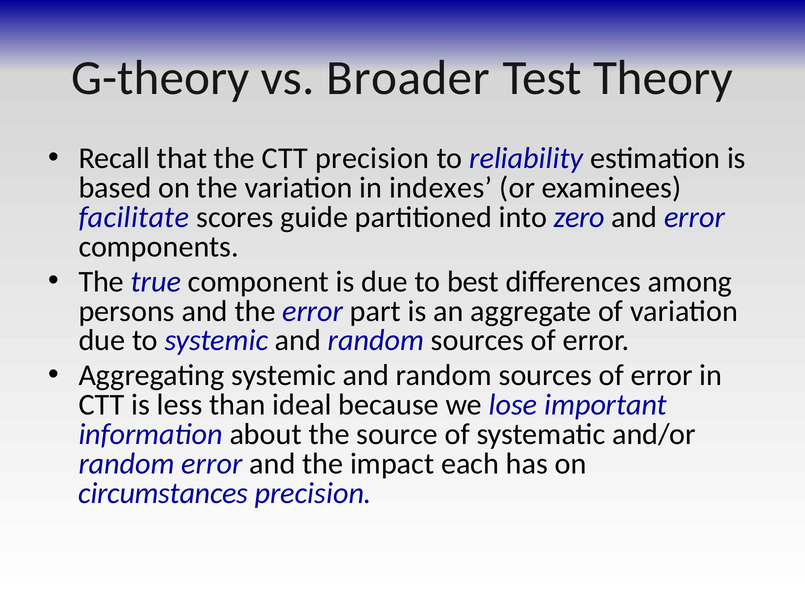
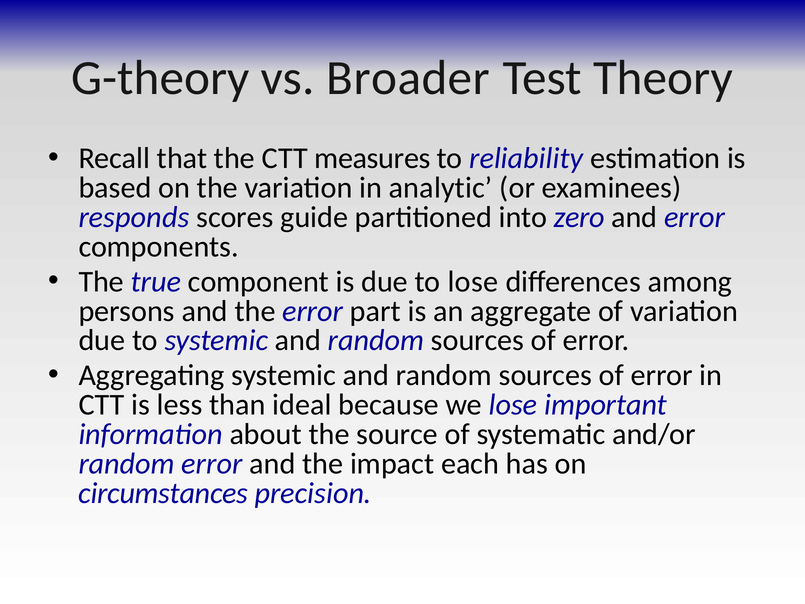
CTT precision: precision -> measures
indexes: indexes -> analytic
facilitate: facilitate -> responds
to best: best -> lose
